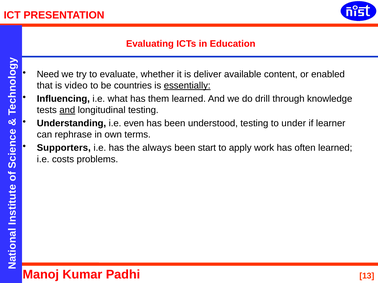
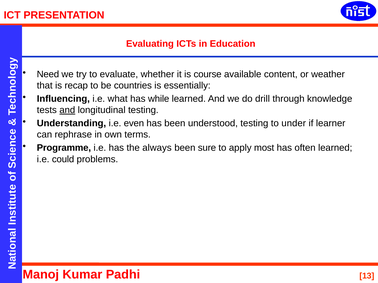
deliver: deliver -> course
enabled: enabled -> weather
video: video -> recap
essentially underline: present -> none
them: them -> while
Supporters: Supporters -> Programme
start: start -> sure
work: work -> most
costs: costs -> could
